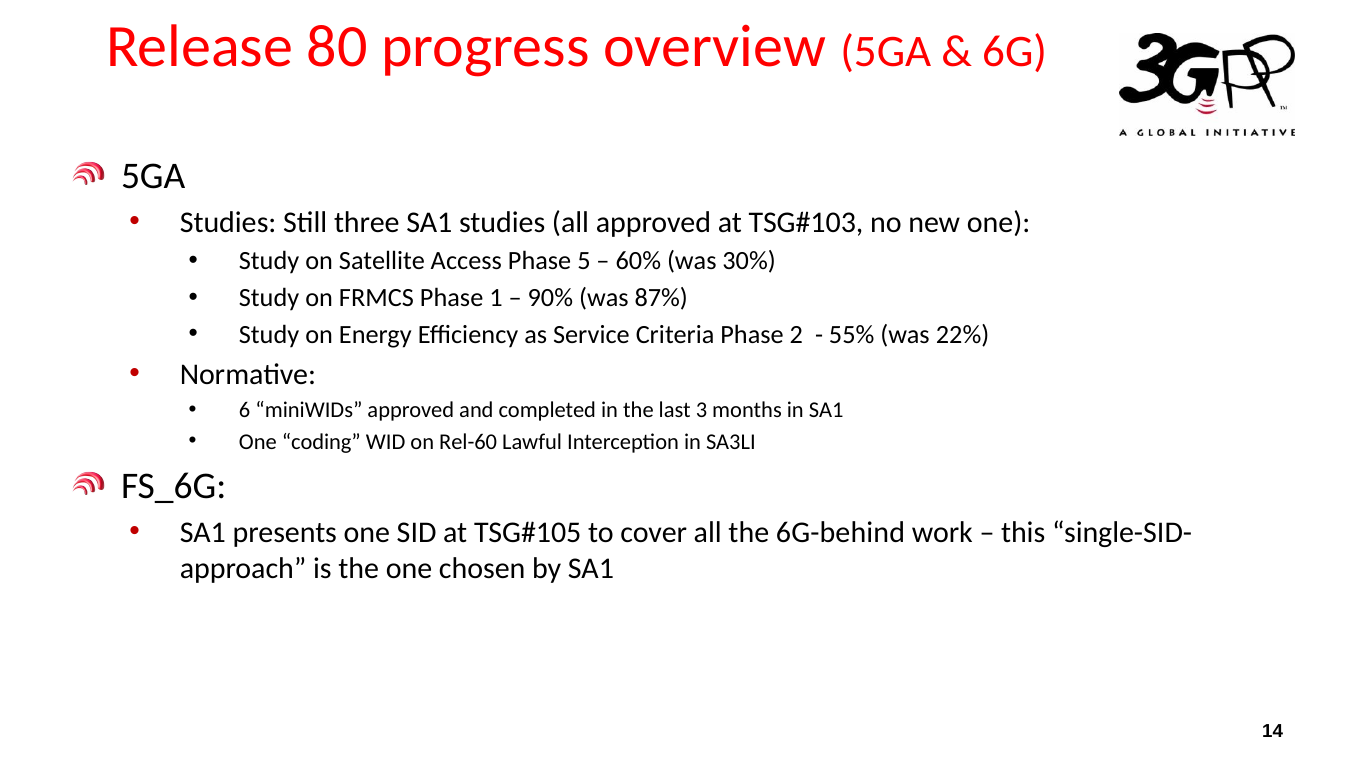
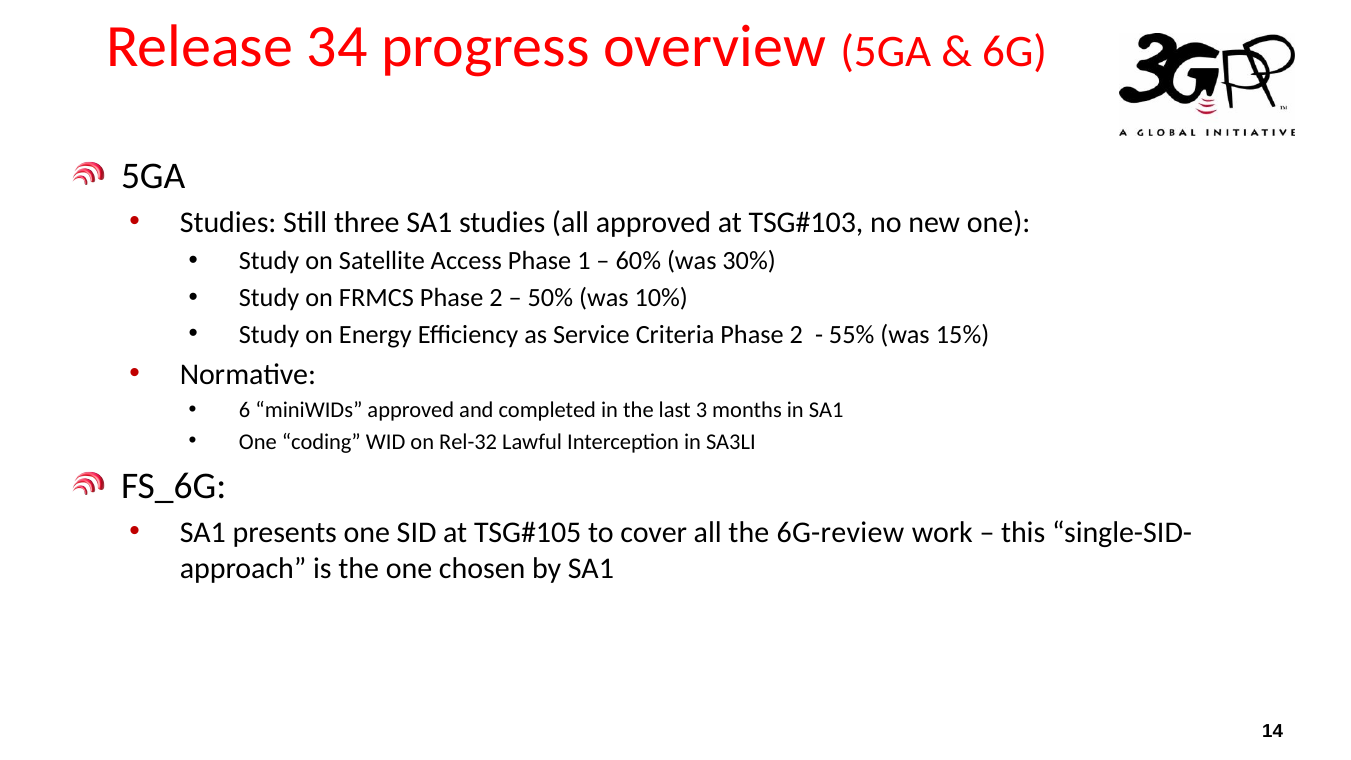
80: 80 -> 34
5: 5 -> 1
FRMCS Phase 1: 1 -> 2
90%: 90% -> 50%
87%: 87% -> 10%
22%: 22% -> 15%
Rel-60: Rel-60 -> Rel-32
6G-behind: 6G-behind -> 6G-review
